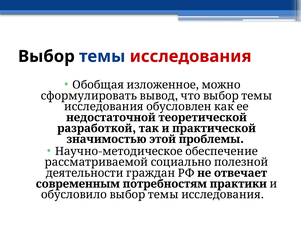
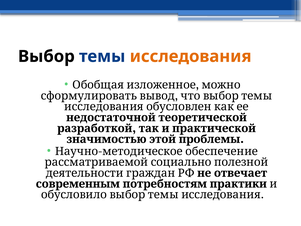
исследования colour: red -> orange
